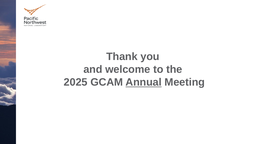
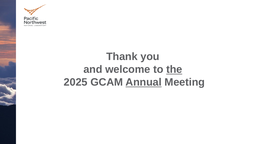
the underline: none -> present
